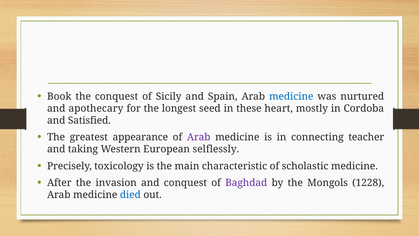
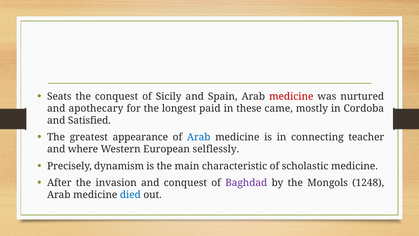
Book: Book -> Seats
medicine at (291, 96) colour: blue -> red
seed: seed -> paid
heart: heart -> came
Arab at (199, 137) colour: purple -> blue
taking: taking -> where
toxicology: toxicology -> dynamism
1228: 1228 -> 1248
